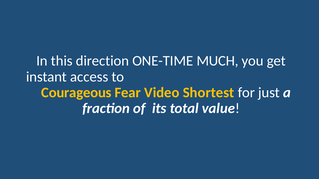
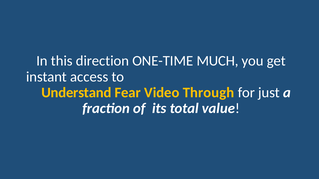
Courageous: Courageous -> Understand
Shortest: Shortest -> Through
